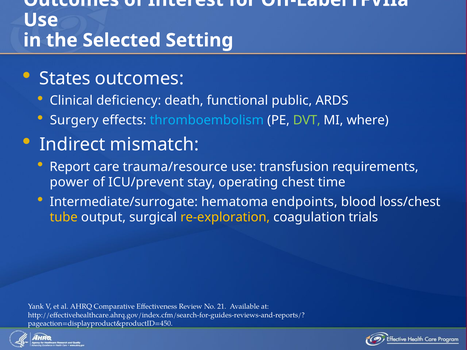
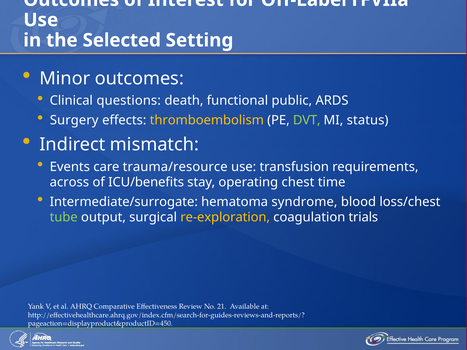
States: States -> Minor
deficiency: deficiency -> questions
thromboembolism colour: light blue -> yellow
where: where -> status
Report: Report -> Events
power: power -> across
ICU/prevent: ICU/prevent -> ICU/benefits
endpoints: endpoints -> syndrome
tube colour: yellow -> light green
